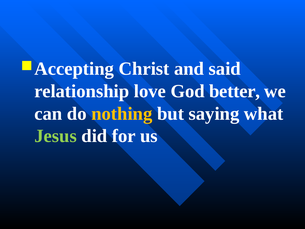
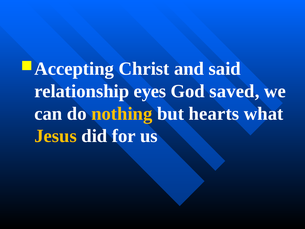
love: love -> eyes
better: better -> saved
saying: saying -> hearts
Jesus colour: light green -> yellow
